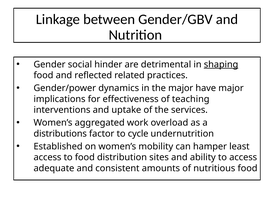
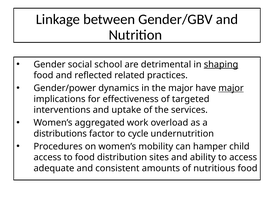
hinder: hinder -> school
major at (231, 88) underline: none -> present
teaching: teaching -> targeted
Established: Established -> Procedures
least: least -> child
